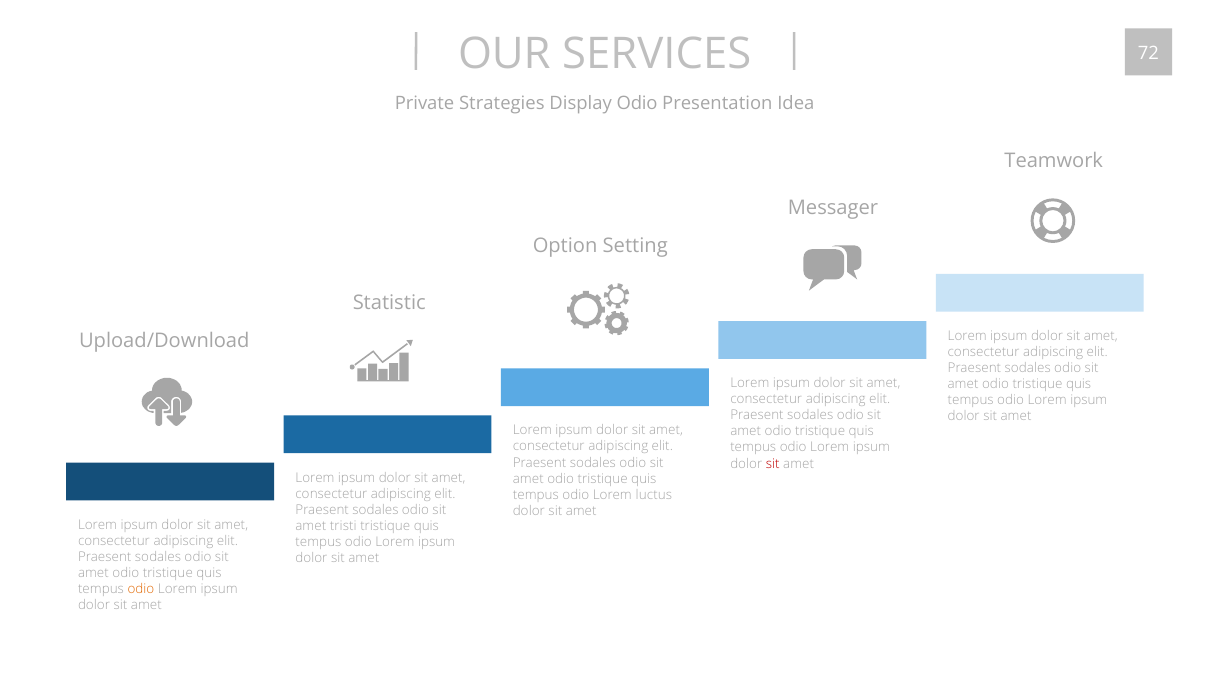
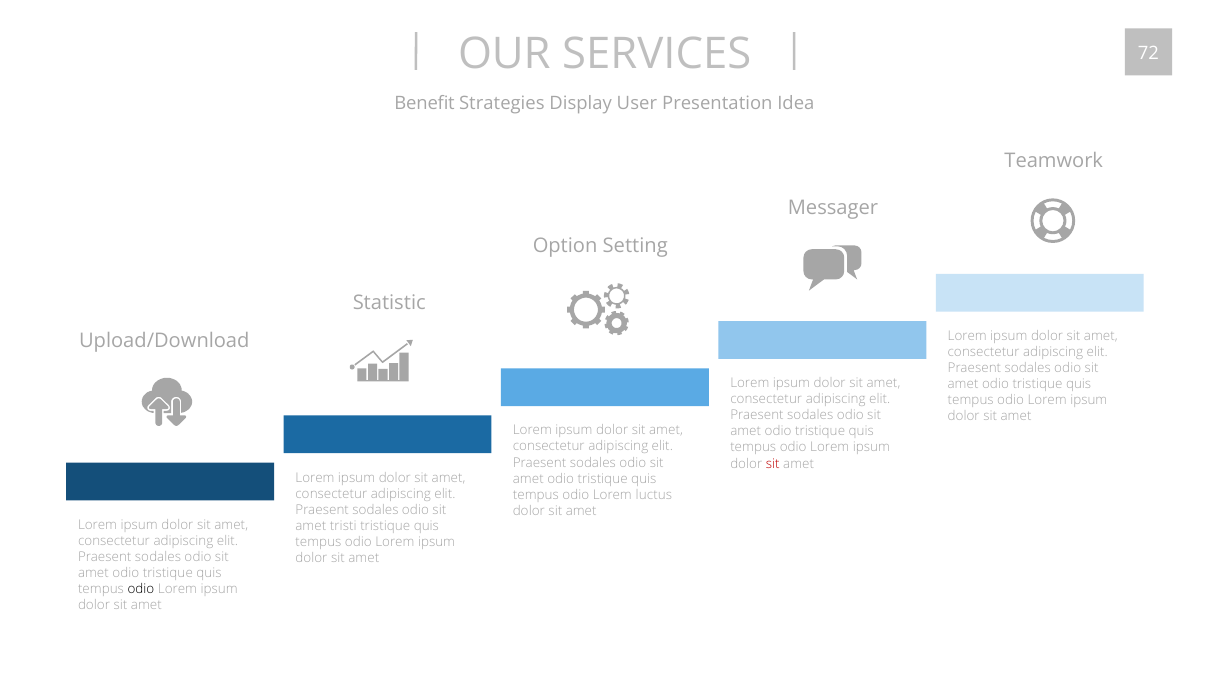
Private: Private -> Benefit
Display Odio: Odio -> User
odio at (141, 590) colour: orange -> black
